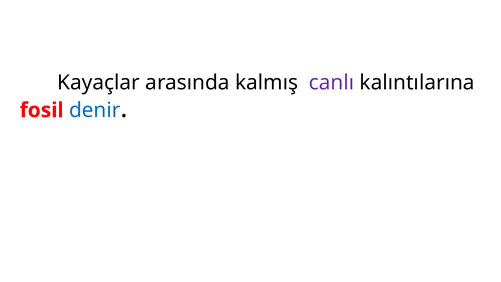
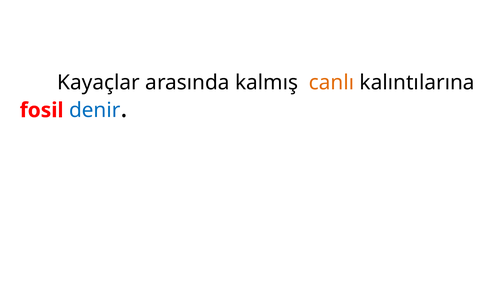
canlı colour: purple -> orange
